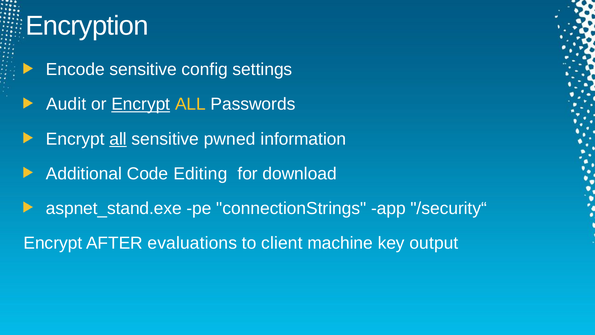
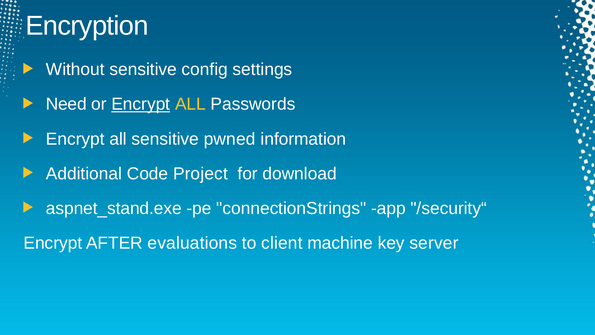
Encode: Encode -> Without
Audit: Audit -> Need
all at (118, 139) underline: present -> none
Editing: Editing -> Project
output: output -> server
